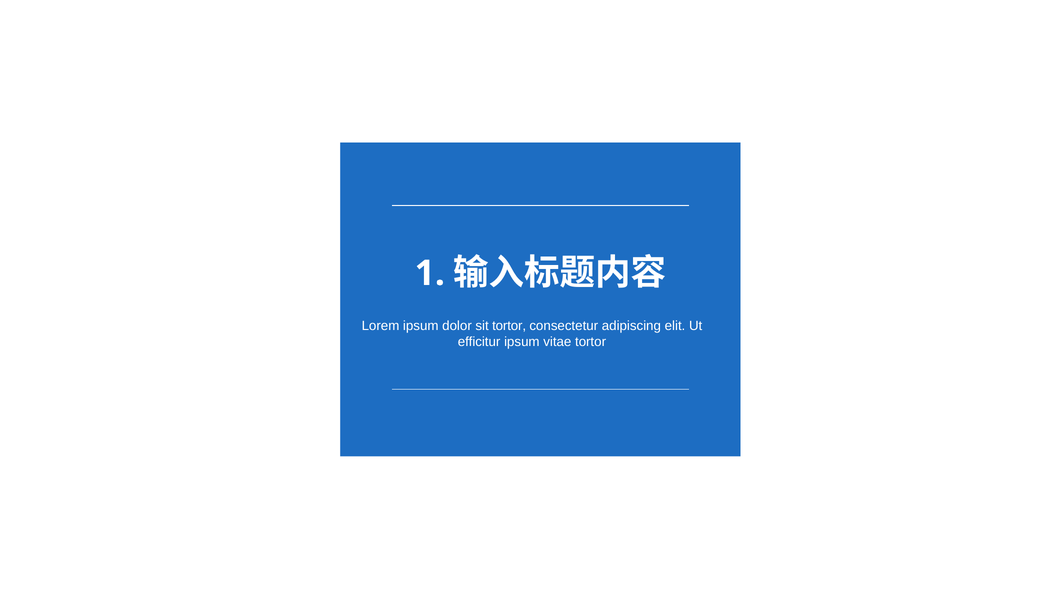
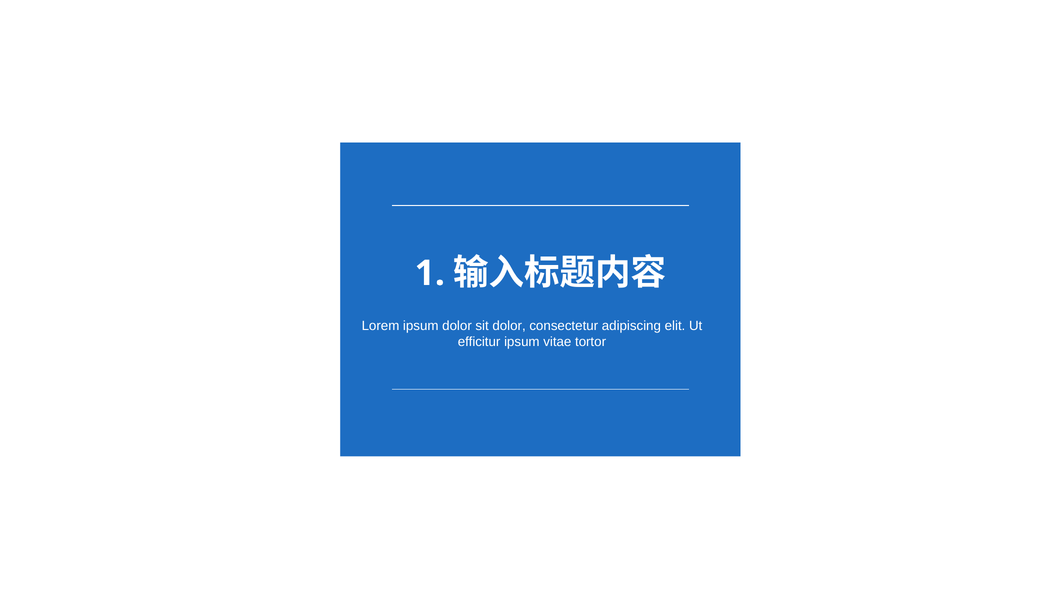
sit tortor: tortor -> dolor
